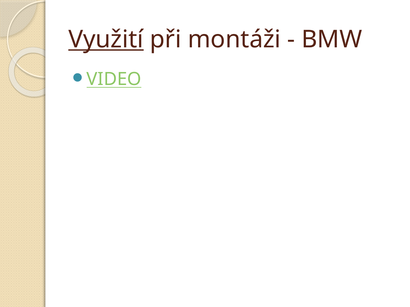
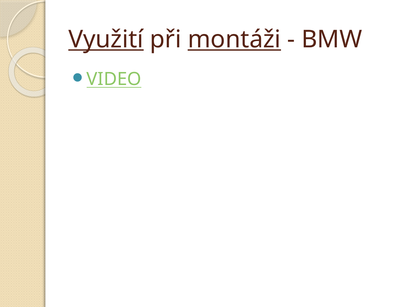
montáži underline: none -> present
